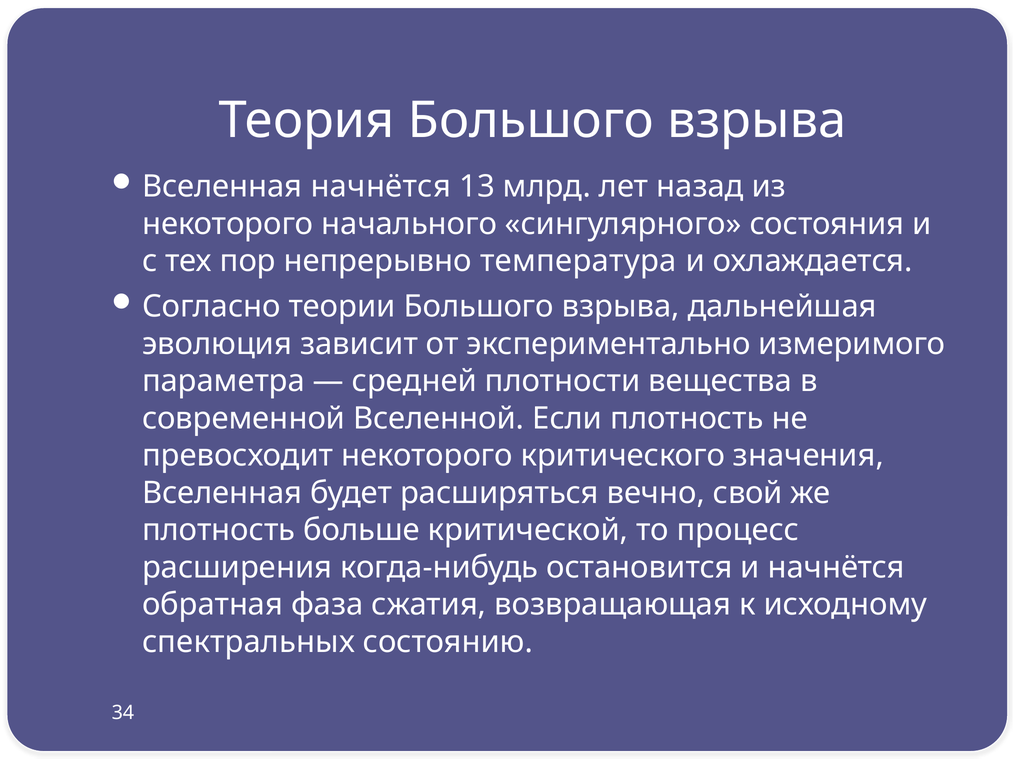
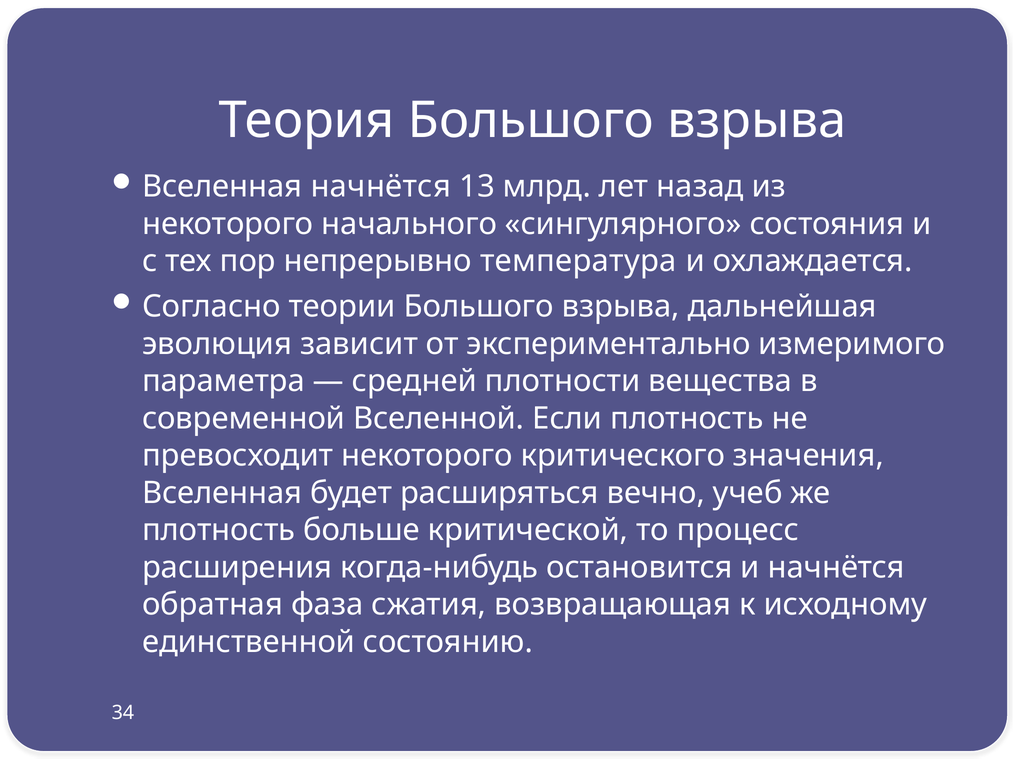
свой: свой -> учеб
спектральных: спектральных -> единственной
